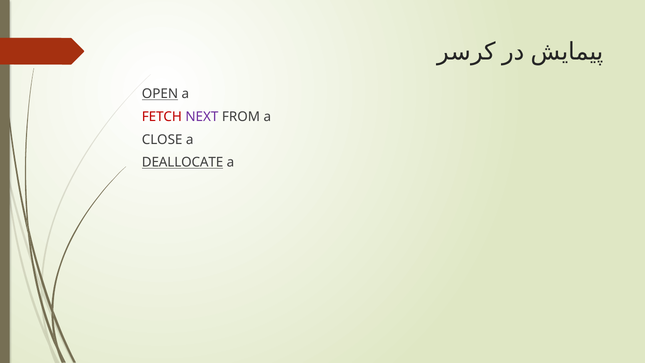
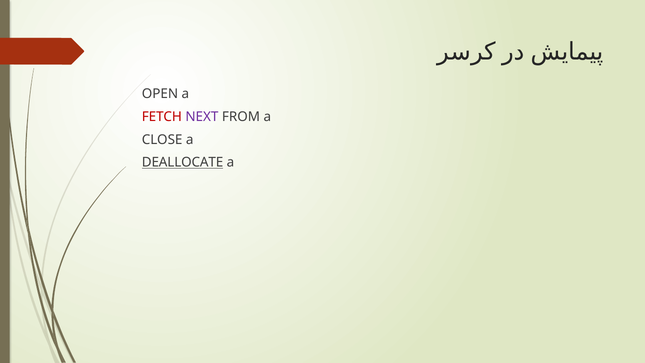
OPEN underline: present -> none
